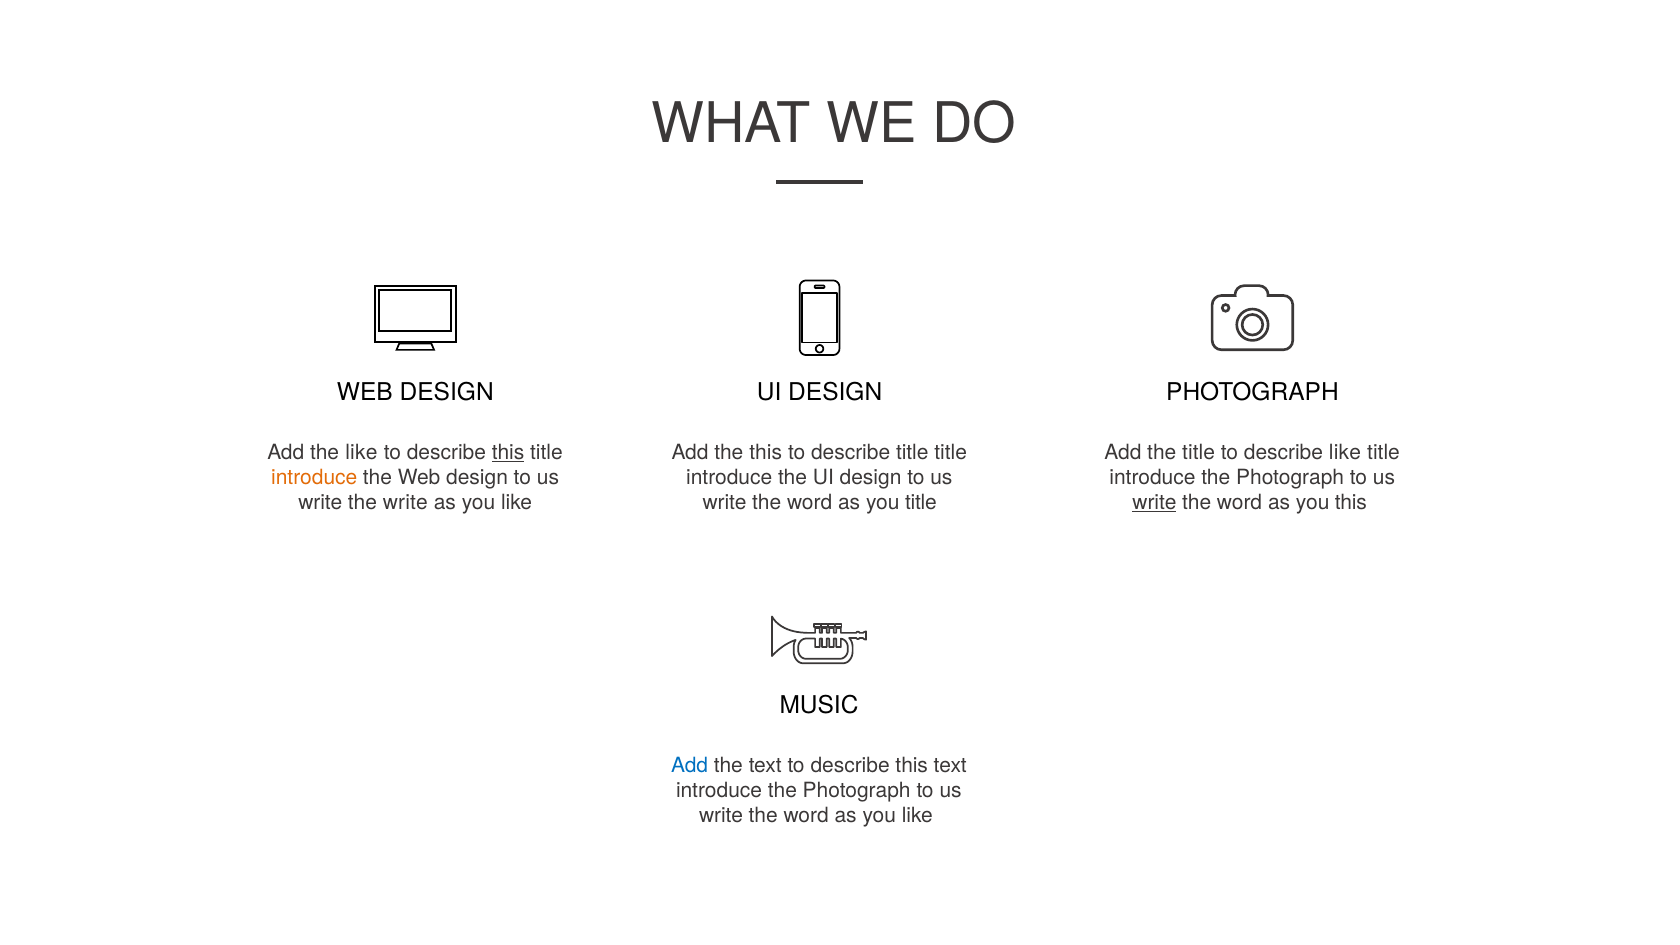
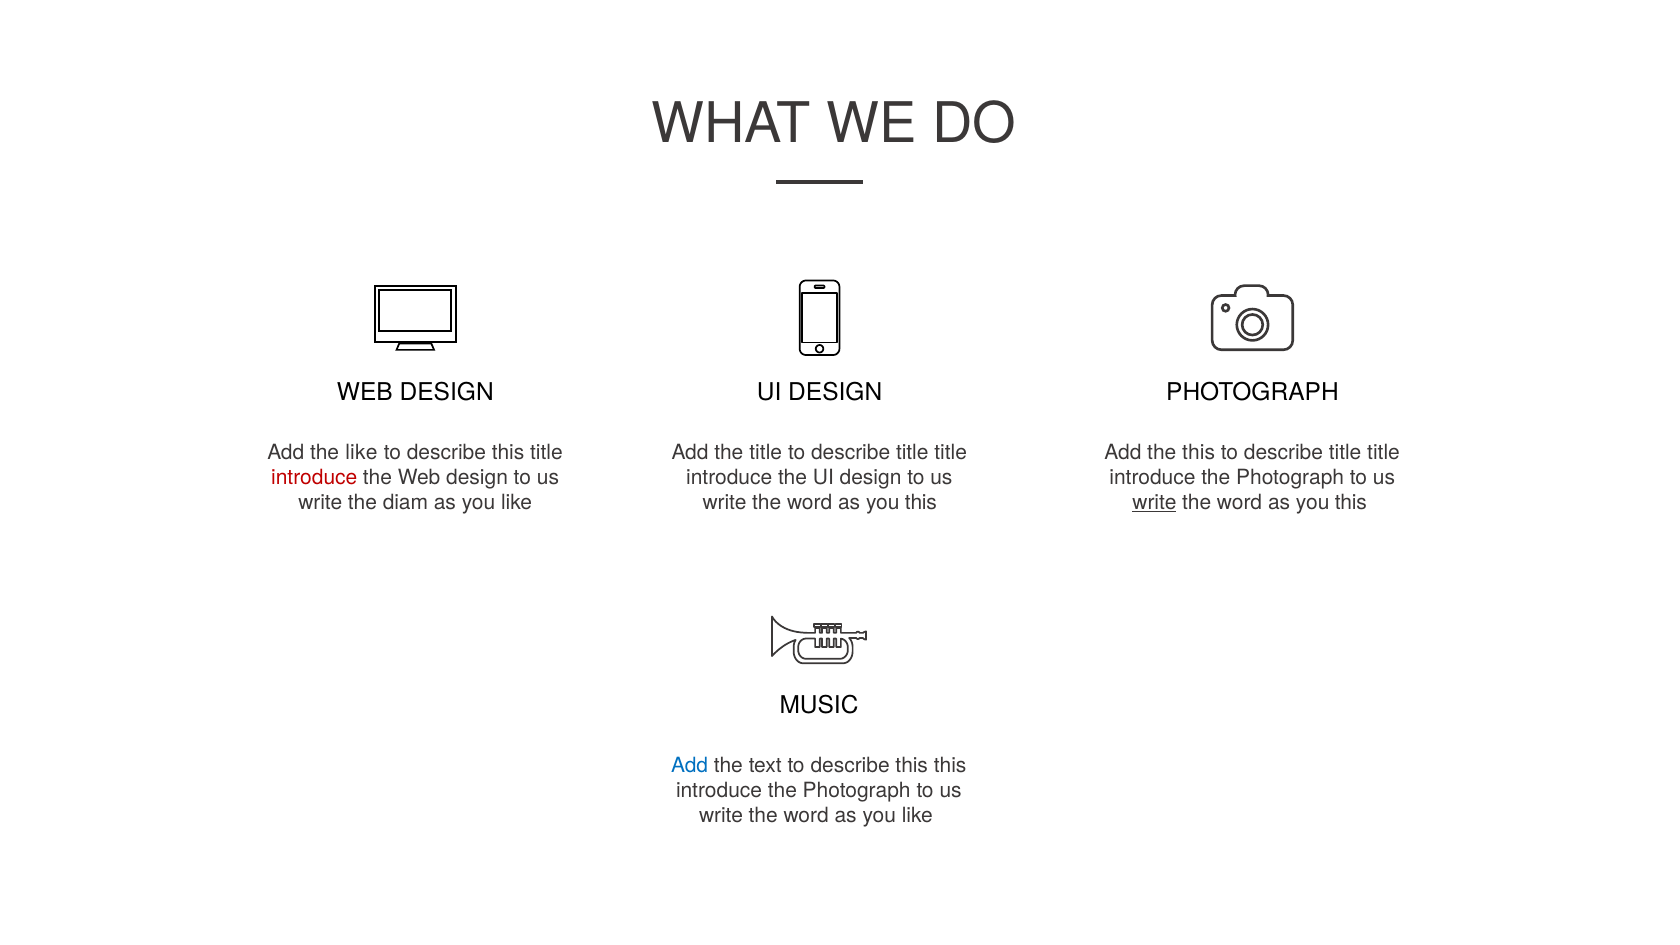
this at (508, 452) underline: present -> none
the this: this -> title
the title: title -> this
like at (1345, 452): like -> title
introduce at (314, 477) colour: orange -> red
the write: write -> diam
title at (921, 503): title -> this
this text: text -> this
